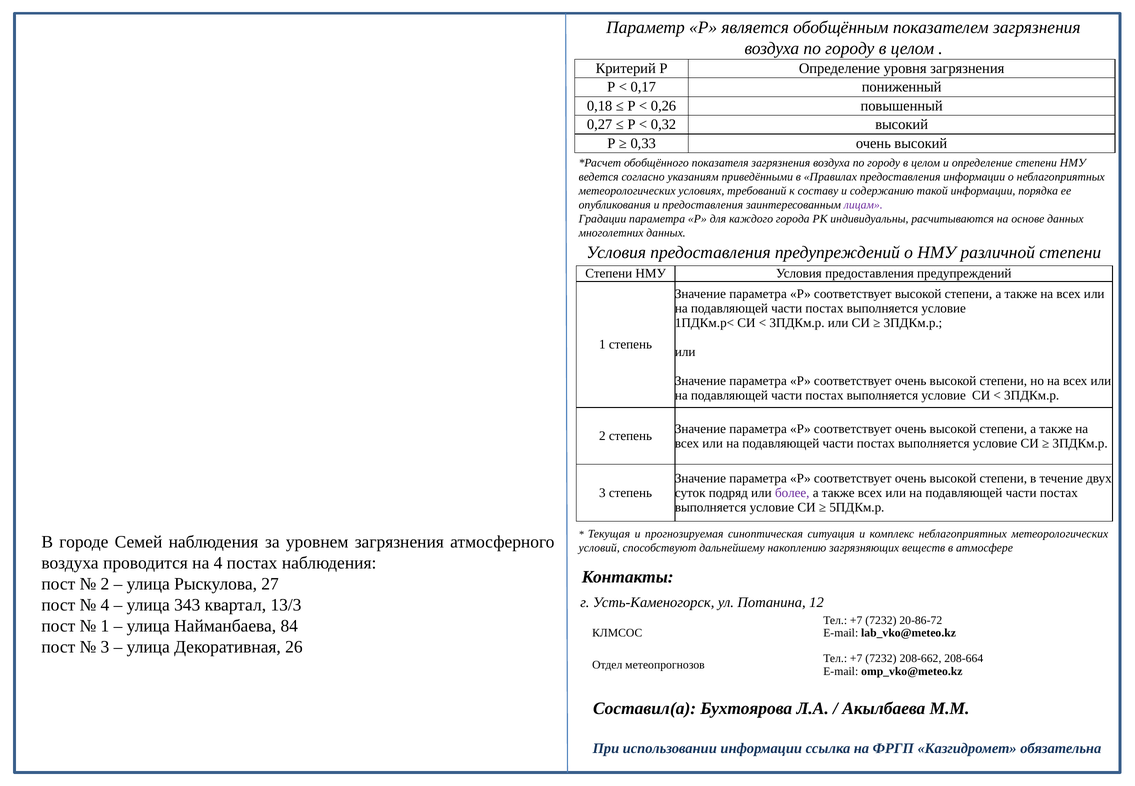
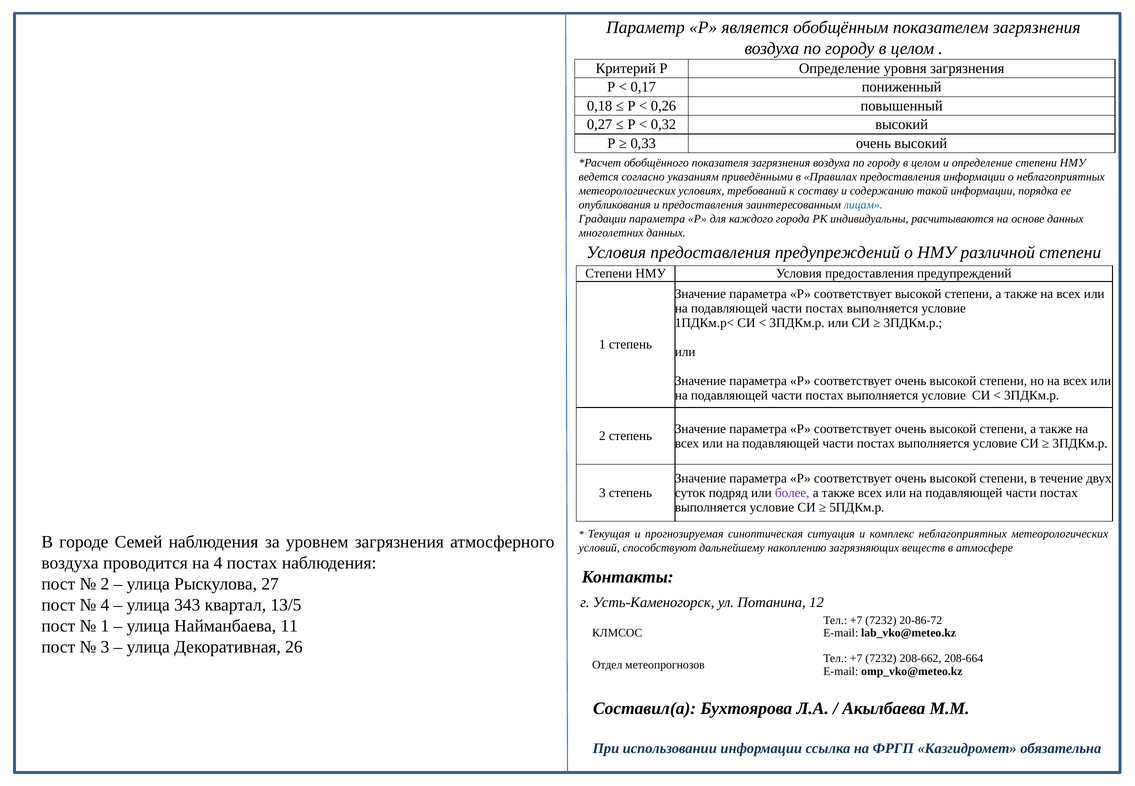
лицам colour: purple -> blue
13/3: 13/3 -> 13/5
84: 84 -> 11
